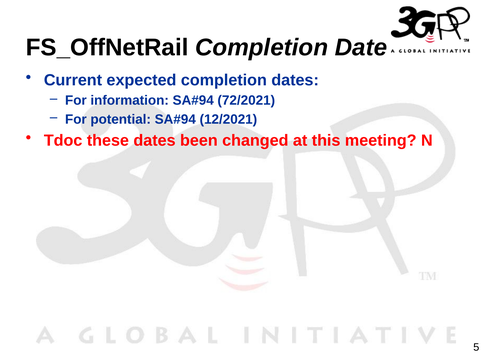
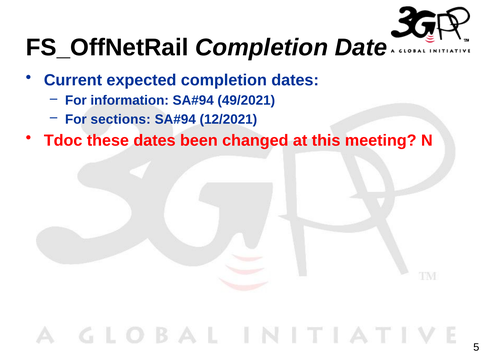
72/2021: 72/2021 -> 49/2021
potential: potential -> sections
